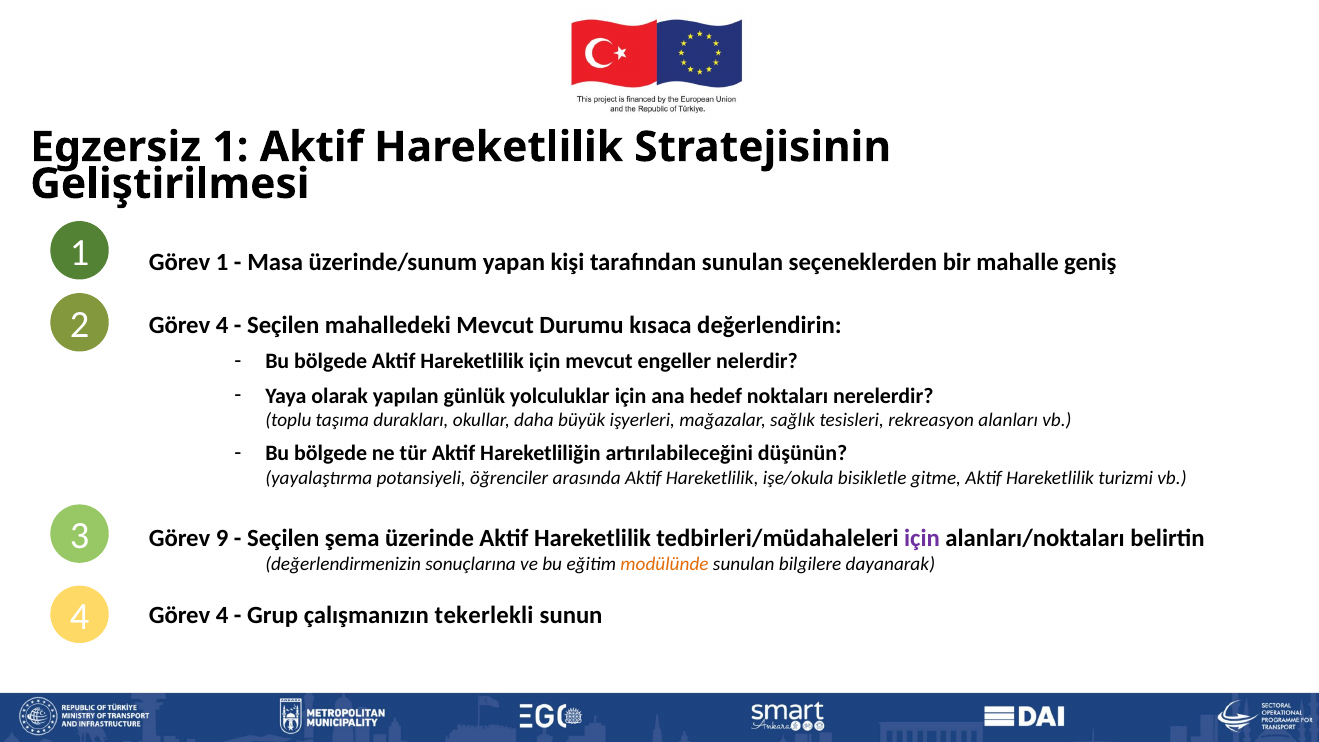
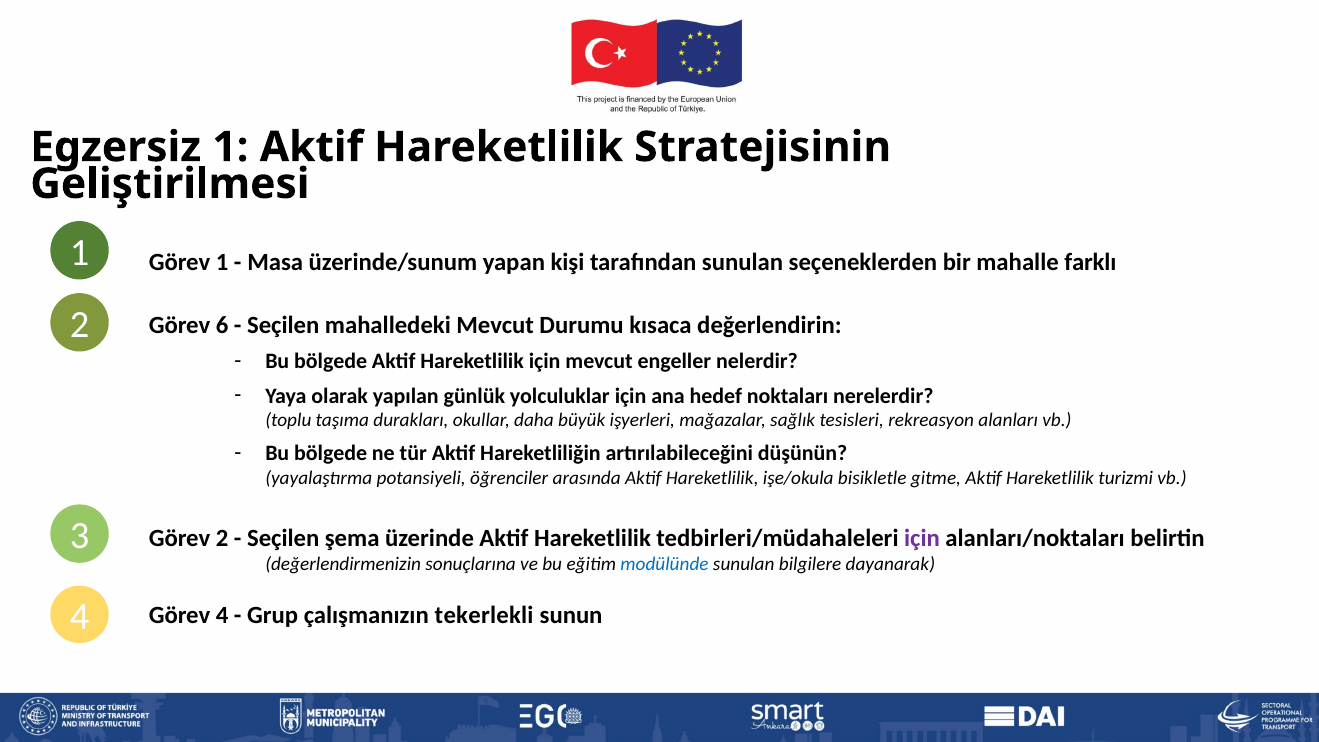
geniş: geniş -> farklı
4 at (222, 325): 4 -> 6
Görev 9: 9 -> 2
modülünde colour: orange -> blue
